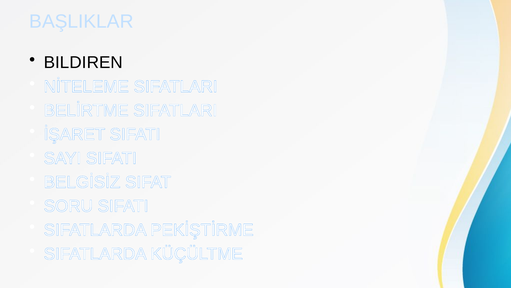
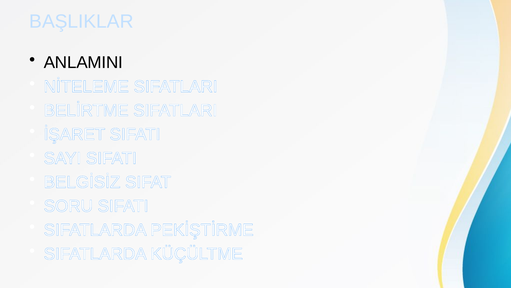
BILDIREN: BILDIREN -> ANLAMINI
